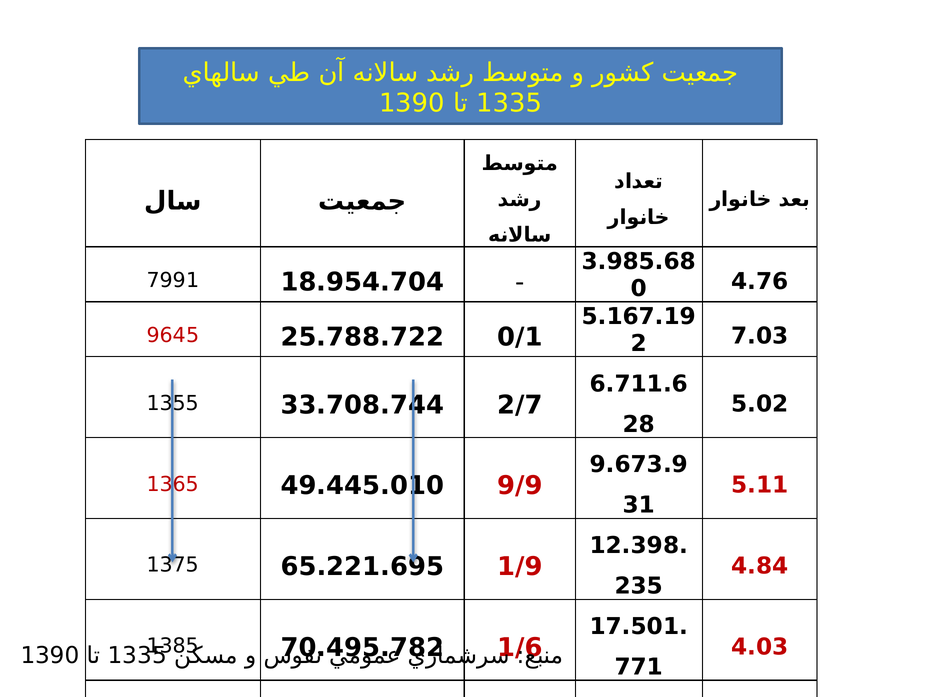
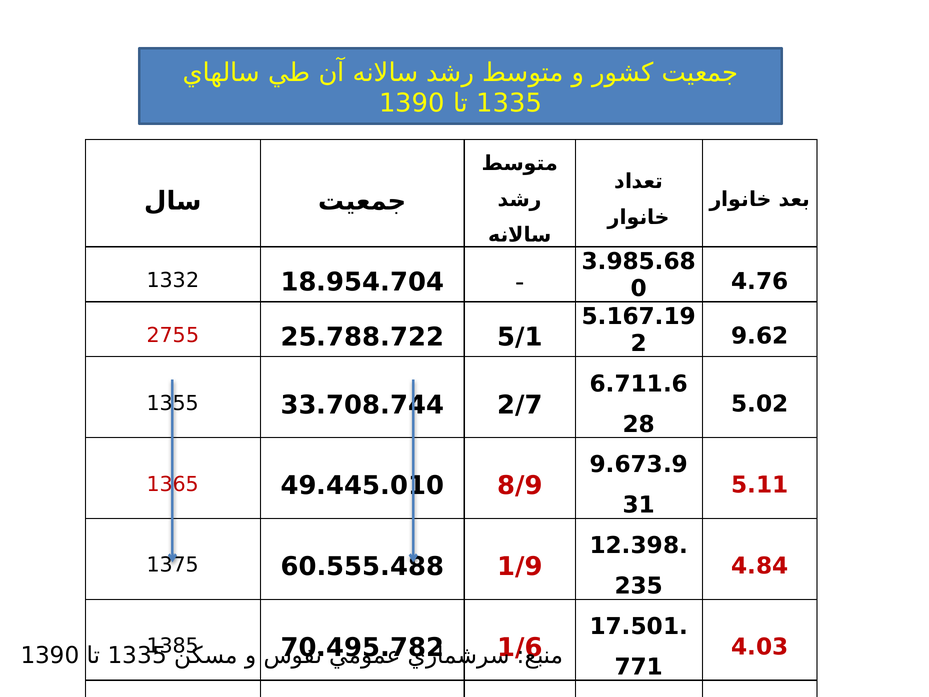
7991: 7991 -> 1332
9645: 9645 -> 2755
0/1: 0/1 -> 5/1
7.03: 7.03 -> 9.62
9/9: 9/9 -> 8/9
65.221.695: 65.221.695 -> 60.555.488
